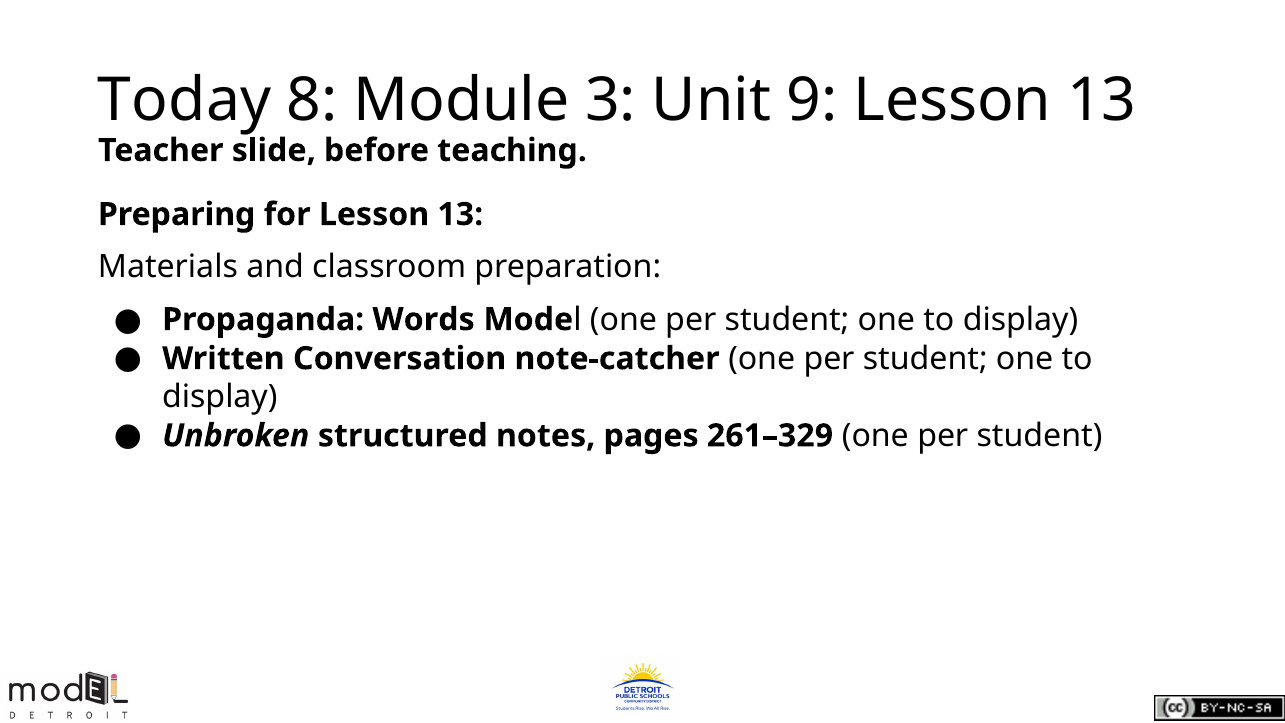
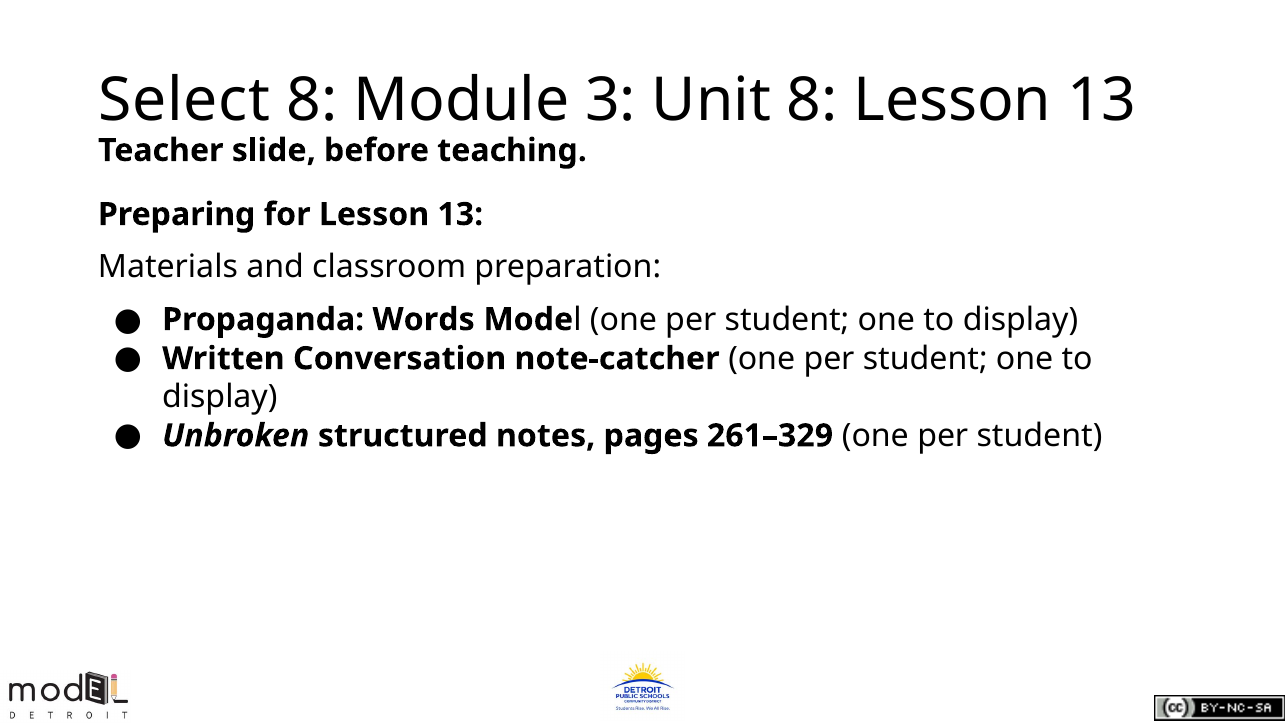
Today: Today -> Select
Unit 9: 9 -> 8
